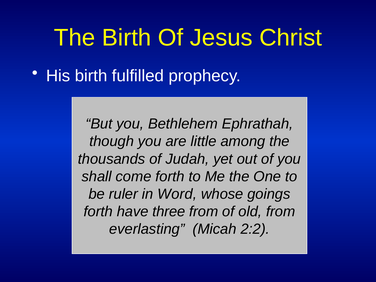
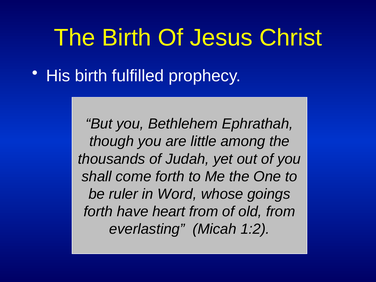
three: three -> heart
2:2: 2:2 -> 1:2
